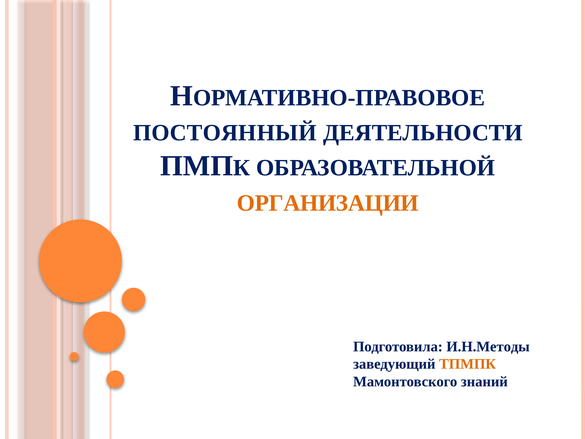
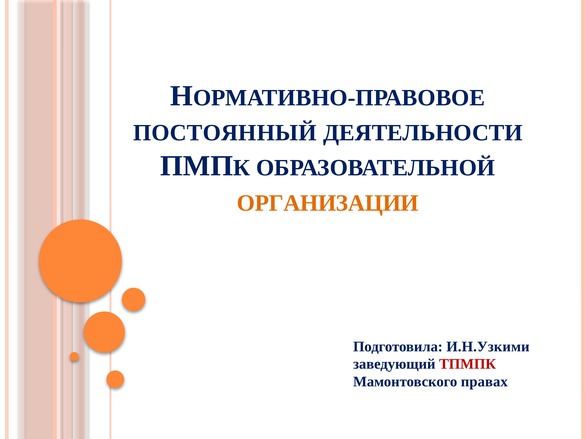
И.Н.Методы: И.Н.Методы -> И.Н.Узкими
ТПМПК colour: orange -> red
знаний: знаний -> правах
